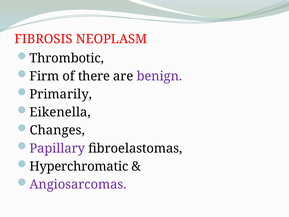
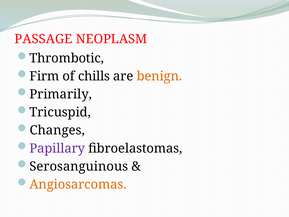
FIBROSIS: FIBROSIS -> PASSAGE
there: there -> chills
benign colour: purple -> orange
Eikenella: Eikenella -> Tricuspid
Hyperchromatic: Hyperchromatic -> Serosanguinous
Angiosarcomas colour: purple -> orange
